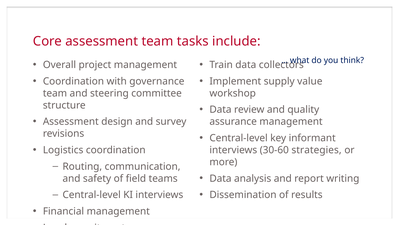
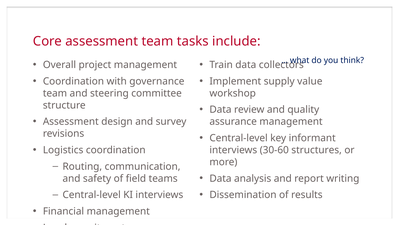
strategies: strategies -> structures
